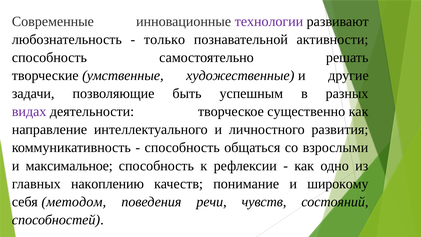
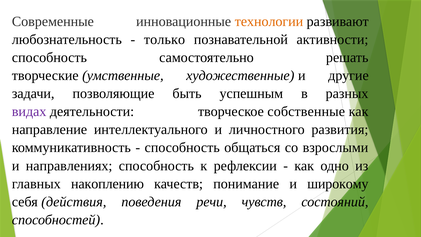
технологии colour: purple -> orange
существенно: существенно -> собственные
максимальное: максимальное -> направлениях
методом: методом -> действия
